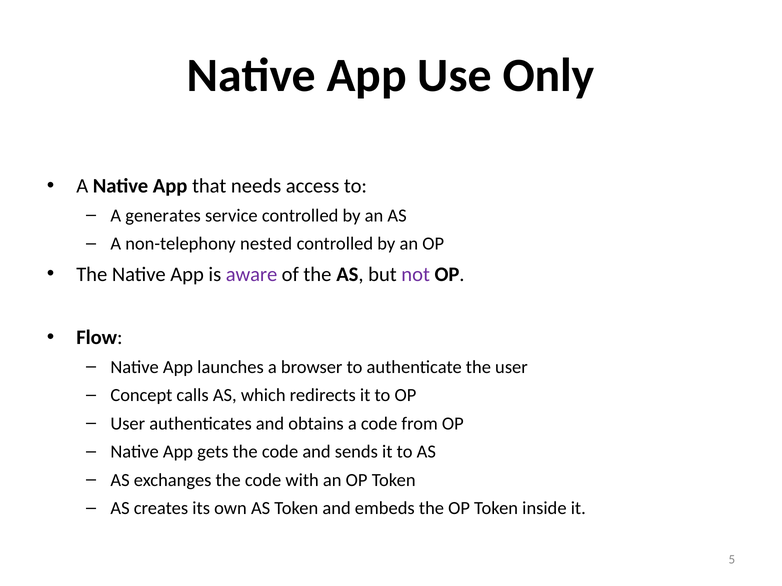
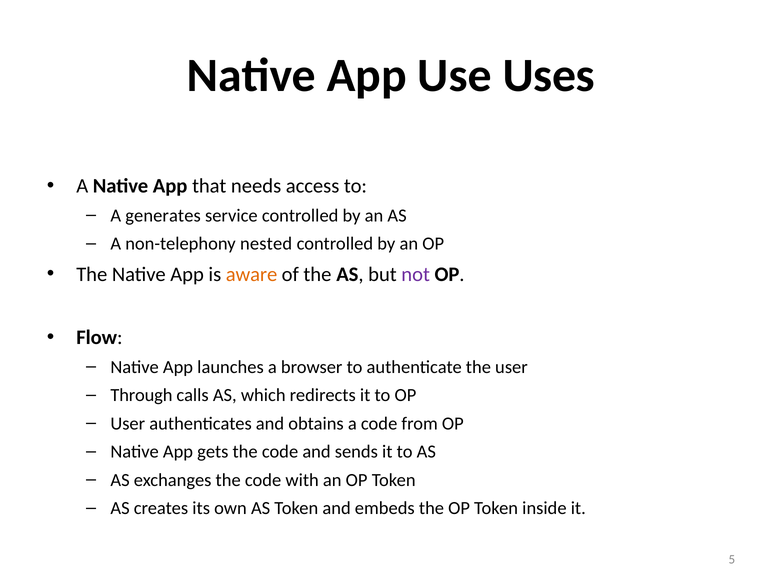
Only: Only -> Uses
aware colour: purple -> orange
Concept: Concept -> Through
